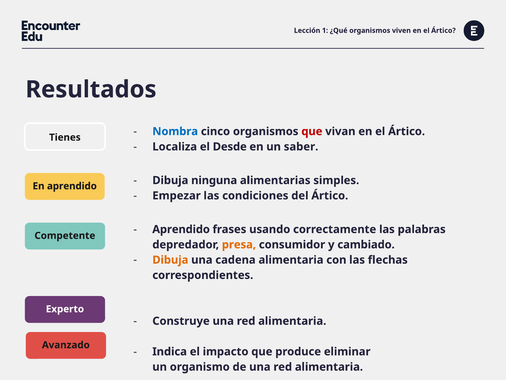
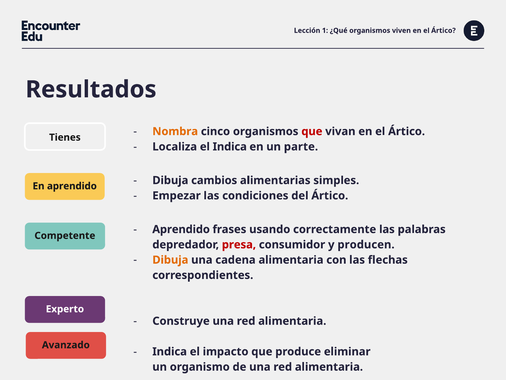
Nombra colour: blue -> orange
el Desde: Desde -> Indica
saber: saber -> parte
ninguna: ninguna -> cambios
presa colour: orange -> red
cambiado: cambiado -> producen
